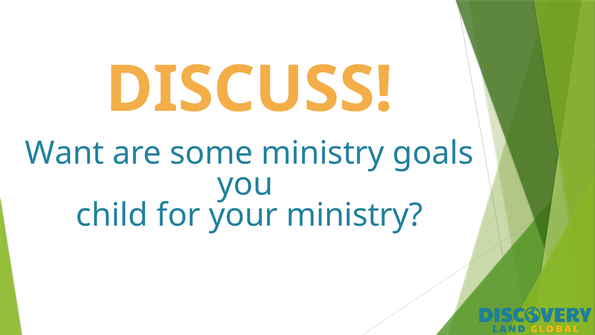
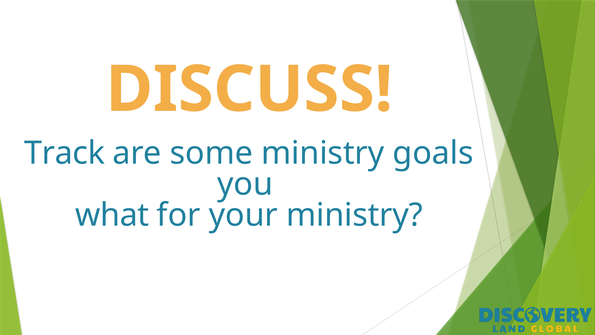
Want: Want -> Track
child: child -> what
